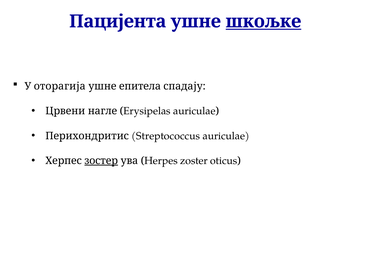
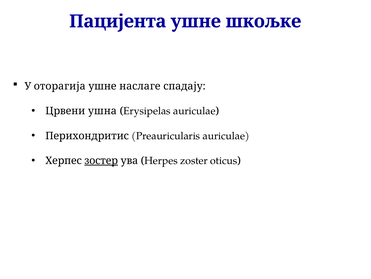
шкољке underline: present -> none
епитела: епитела -> наслаге
нагле: нагле -> ушна
Streptococcus: Streptococcus -> Preauricularis
